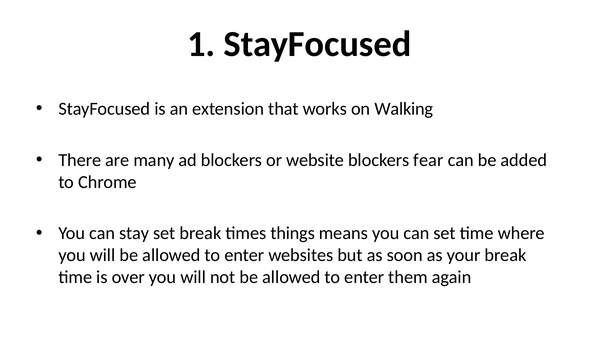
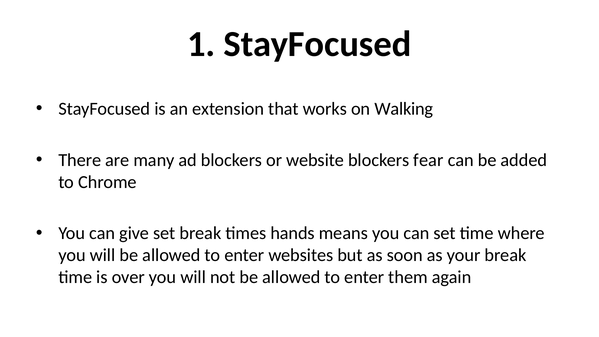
stay: stay -> give
things: things -> hands
